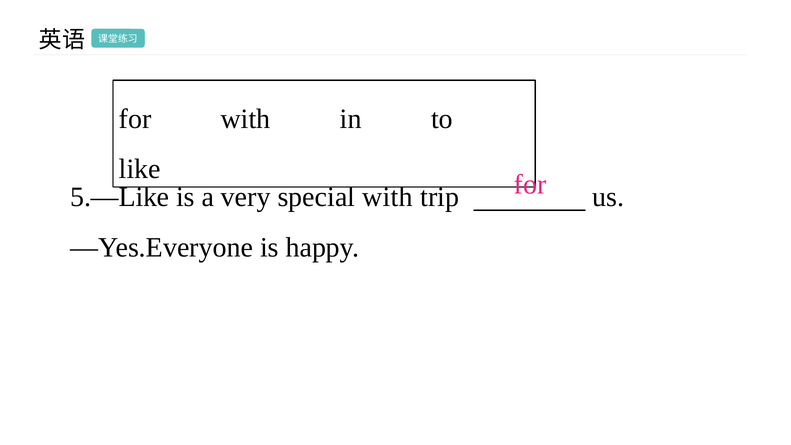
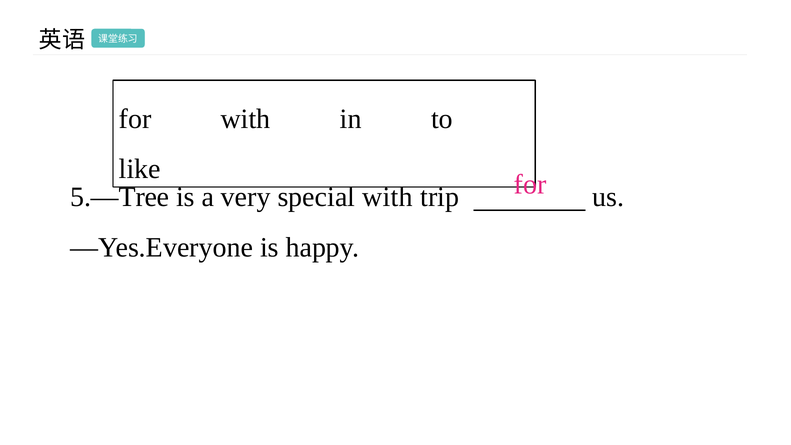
5.—Like: 5.—Like -> 5.—Tree
